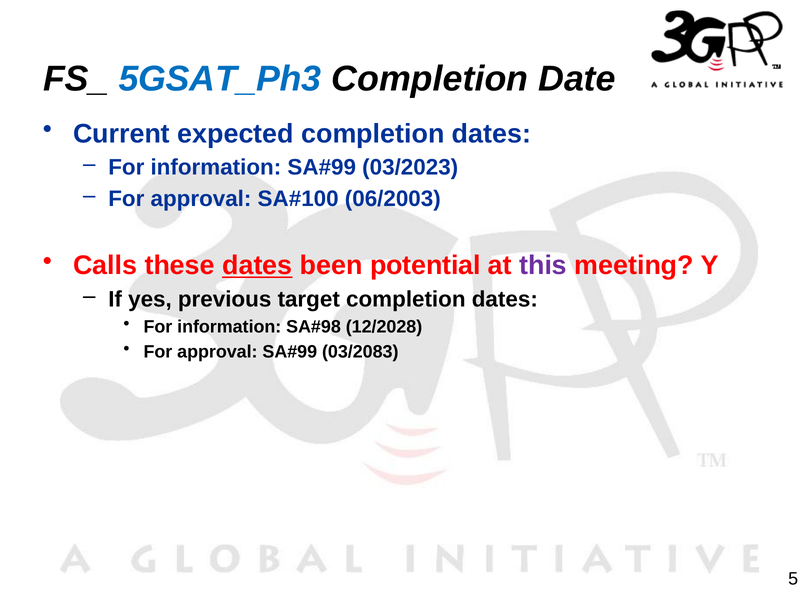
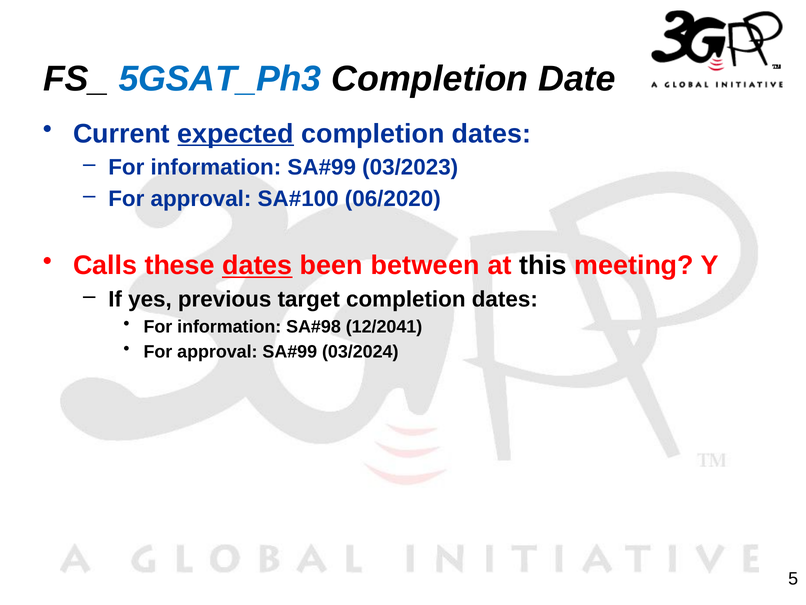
expected underline: none -> present
06/2003: 06/2003 -> 06/2020
potential: potential -> between
this colour: purple -> black
12/2028: 12/2028 -> 12/2041
03/2083: 03/2083 -> 03/2024
